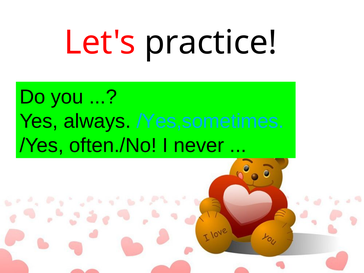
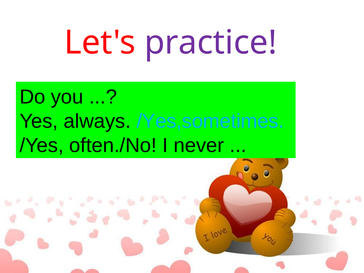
practice colour: black -> purple
